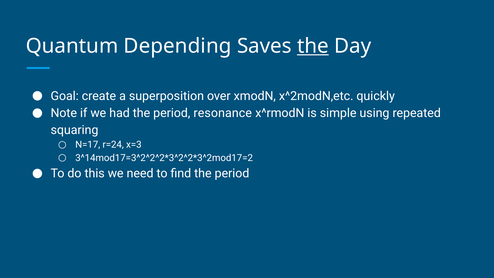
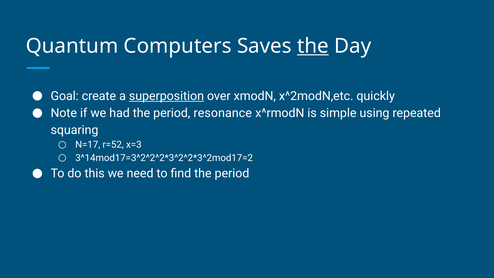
Depending: Depending -> Computers
superposition underline: none -> present
r=24: r=24 -> r=52
